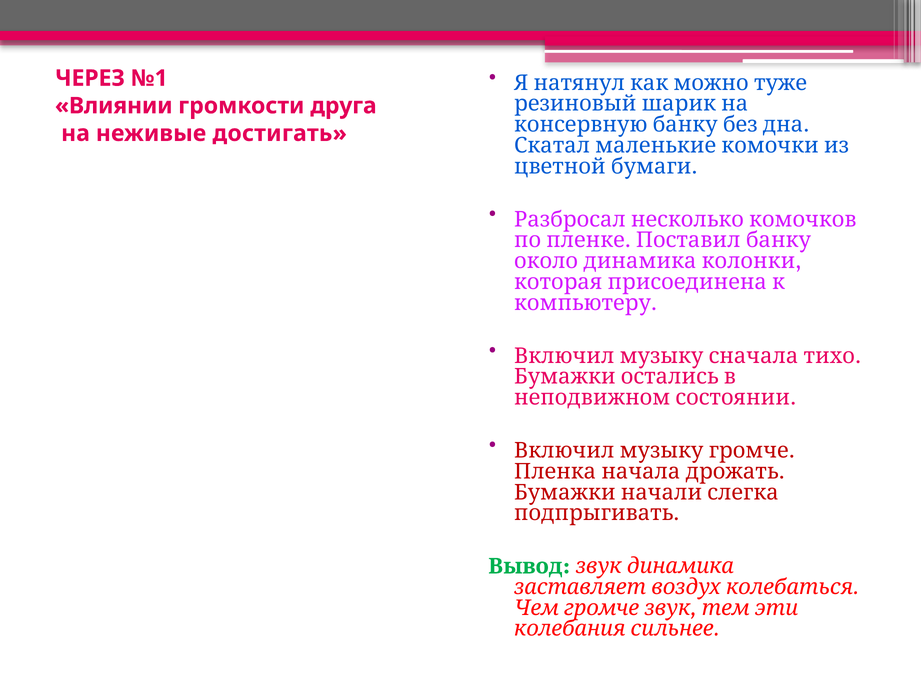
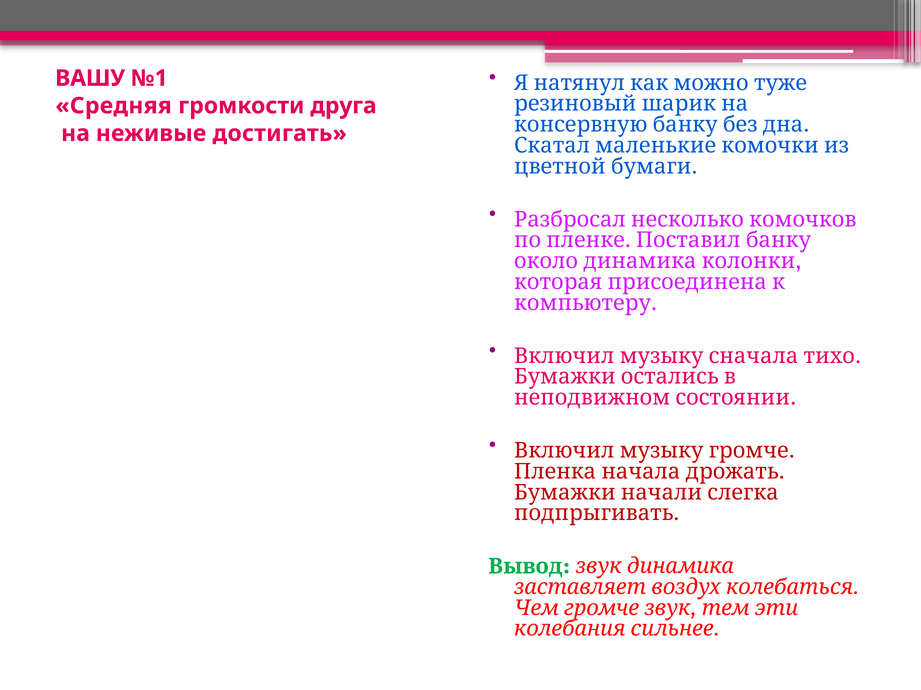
ЧЕРЕЗ: ЧЕРЕЗ -> ВАШУ
Влиянии: Влиянии -> Средняя
